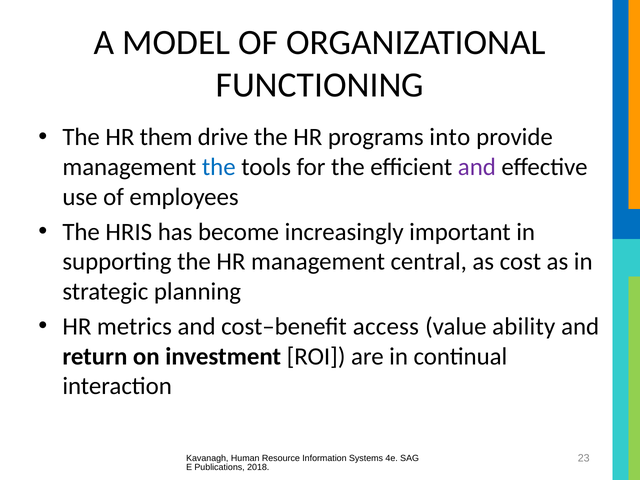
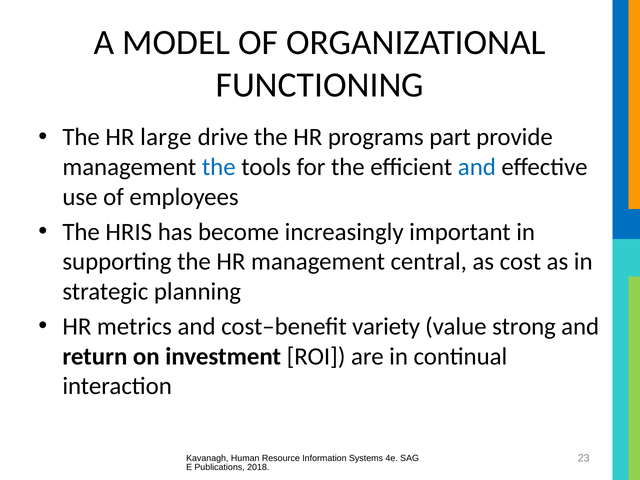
them: them -> large
into: into -> part
and at (477, 167) colour: purple -> blue
access: access -> variety
ability: ability -> strong
